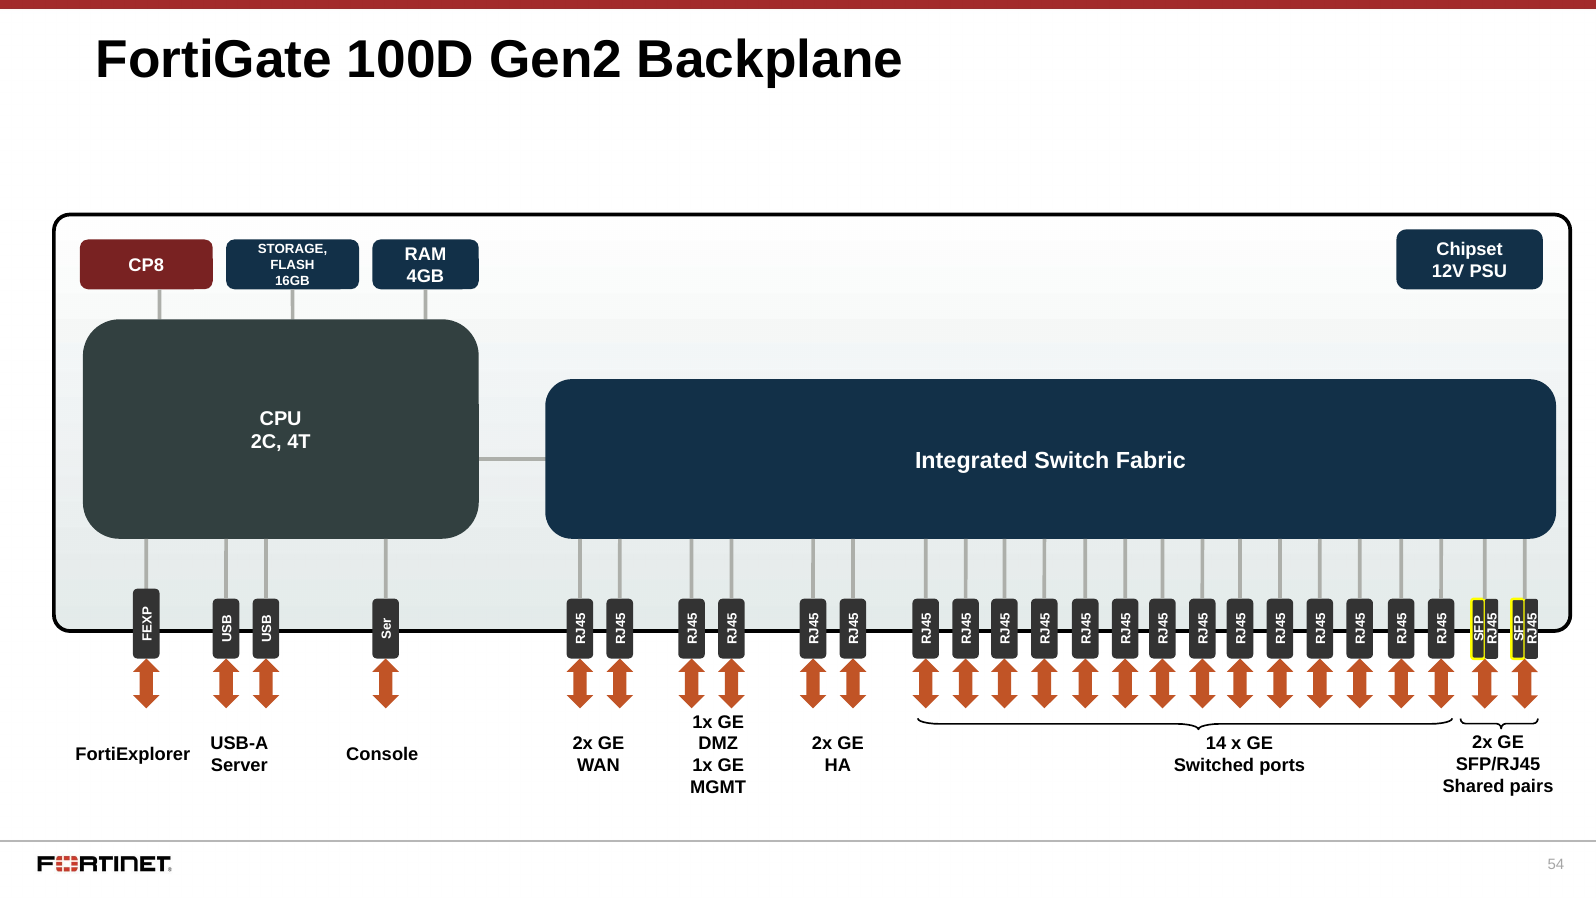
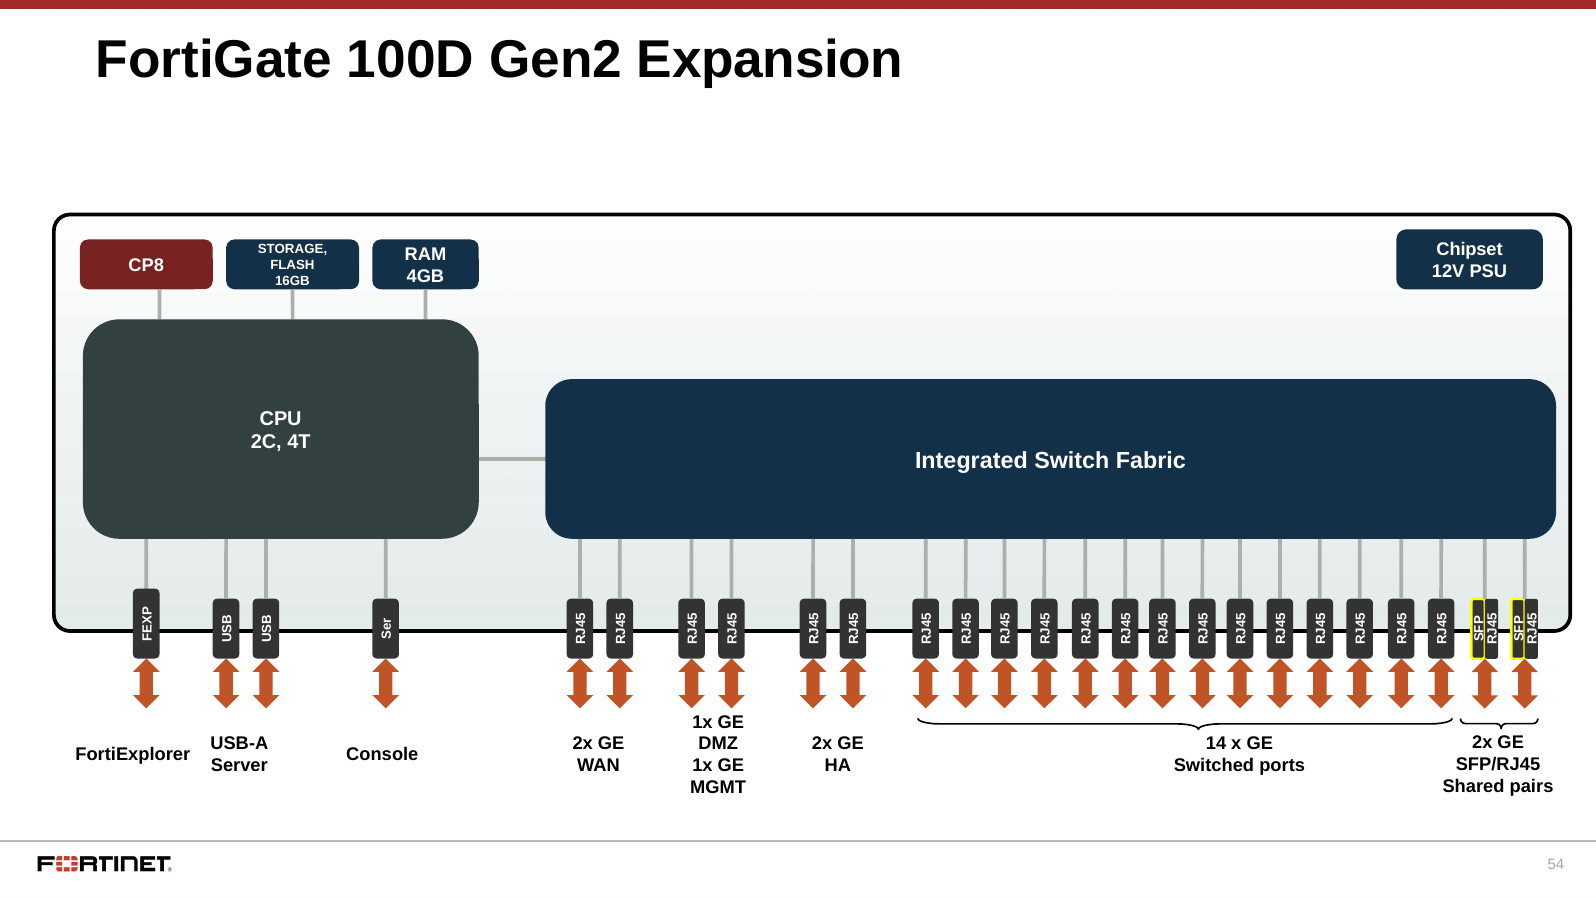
Backplane: Backplane -> Expansion
